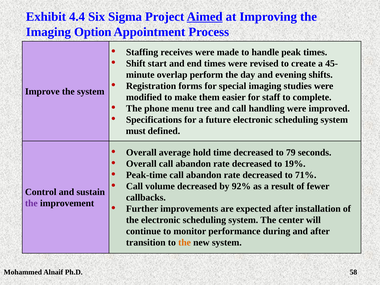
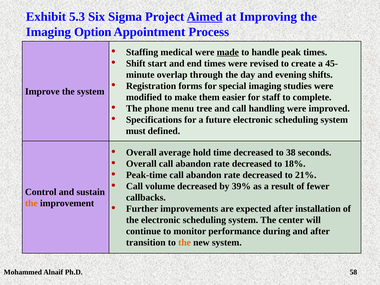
4.4: 4.4 -> 5.3
receives: receives -> medical
made underline: none -> present
perform: perform -> through
79: 79 -> 38
19%: 19% -> 18%
71%: 71% -> 21%
92%: 92% -> 39%
the at (31, 203) colour: purple -> orange
